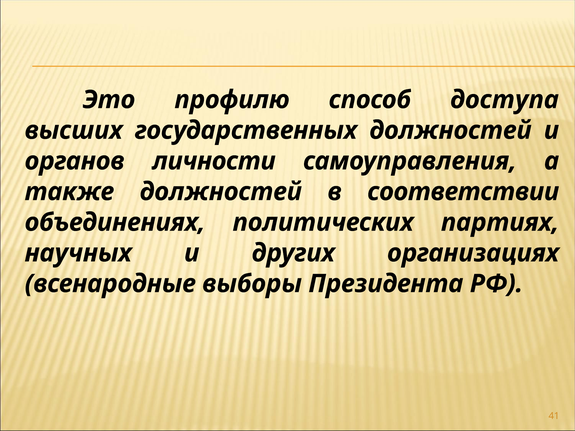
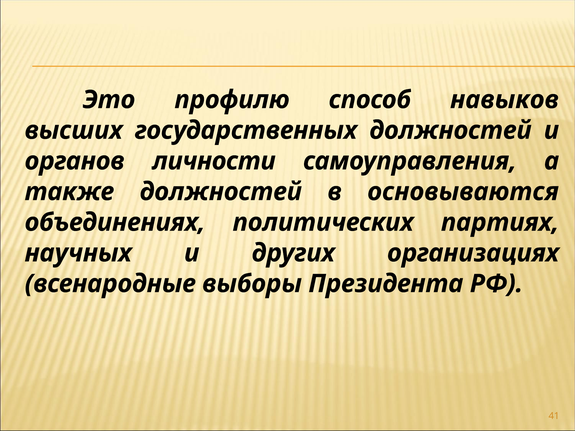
доступа: доступа -> навыков
соответствии: соответствии -> основываются
